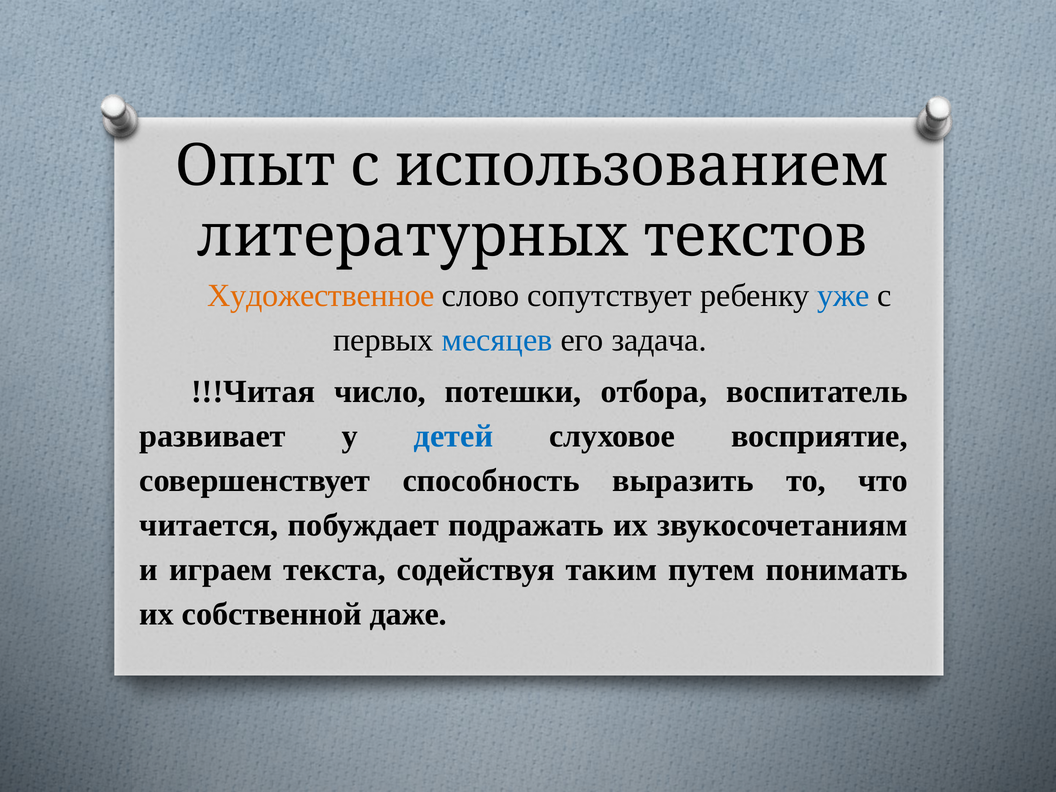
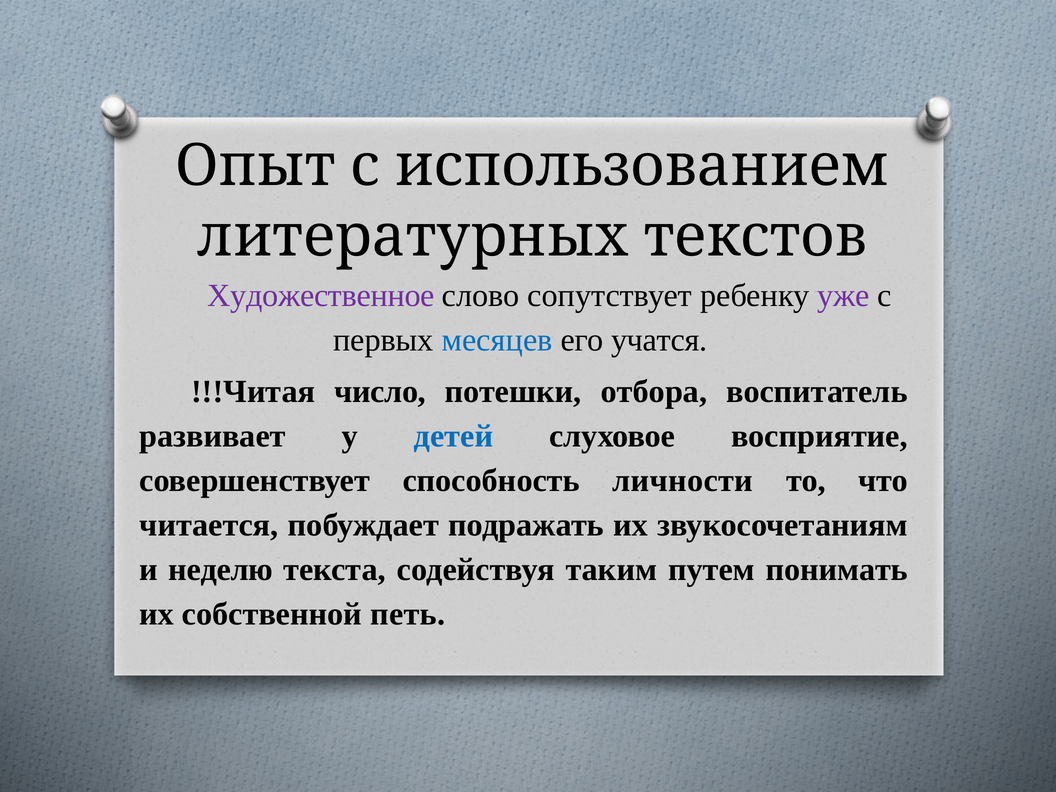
Художественное colour: orange -> purple
уже colour: blue -> purple
задача: задача -> учатся
выразить: выразить -> личности
играем: играем -> неделю
даже: даже -> петь
